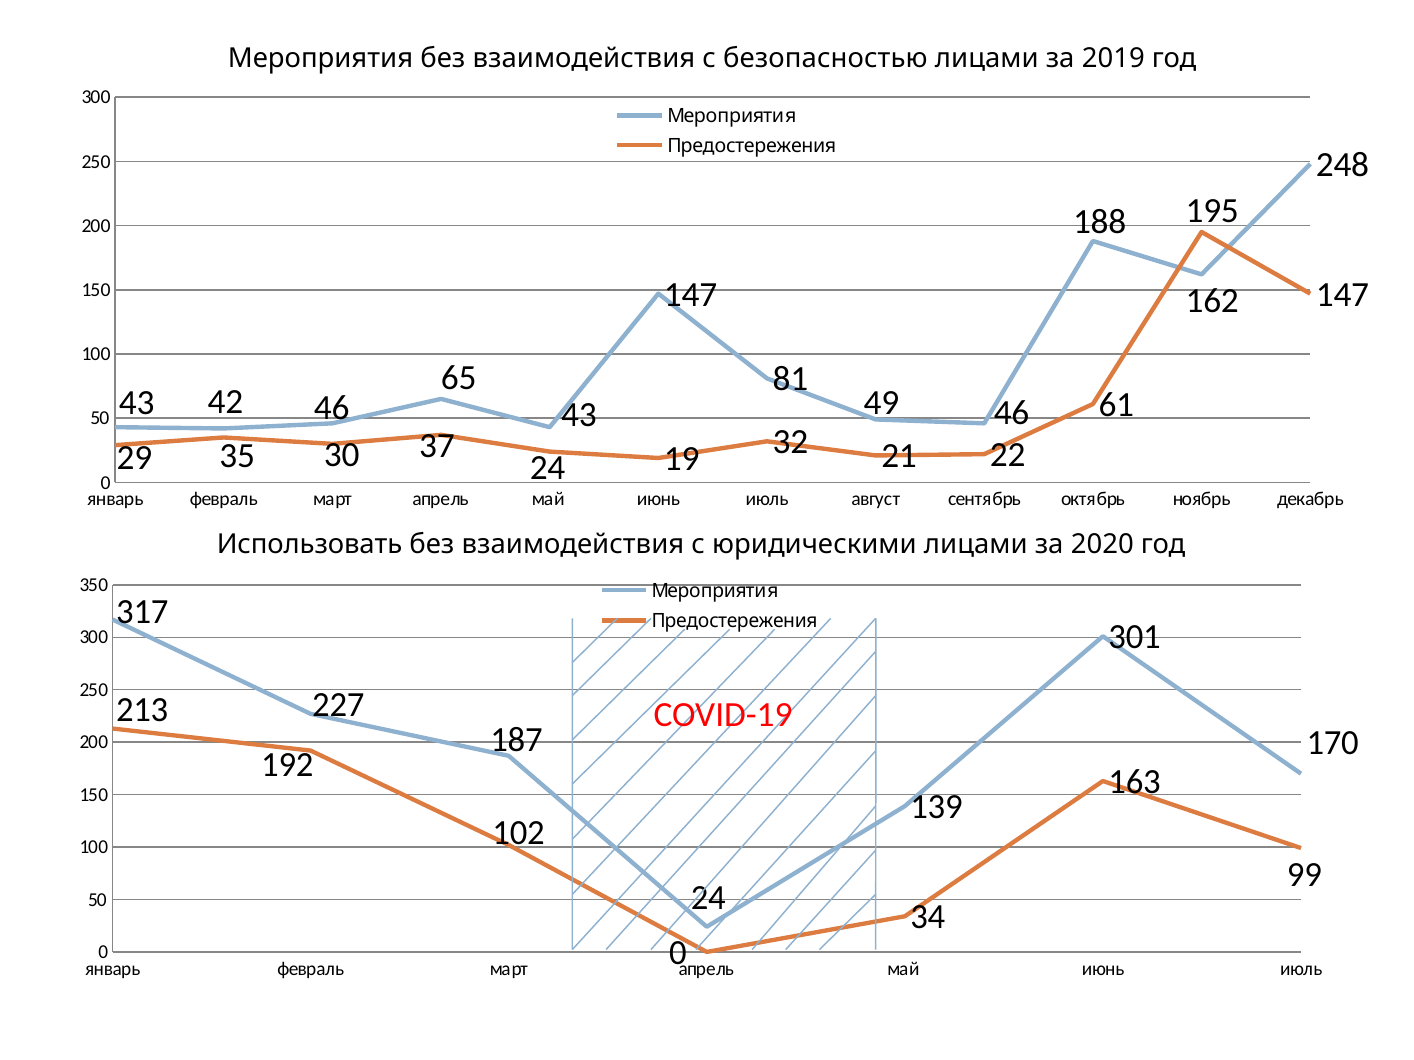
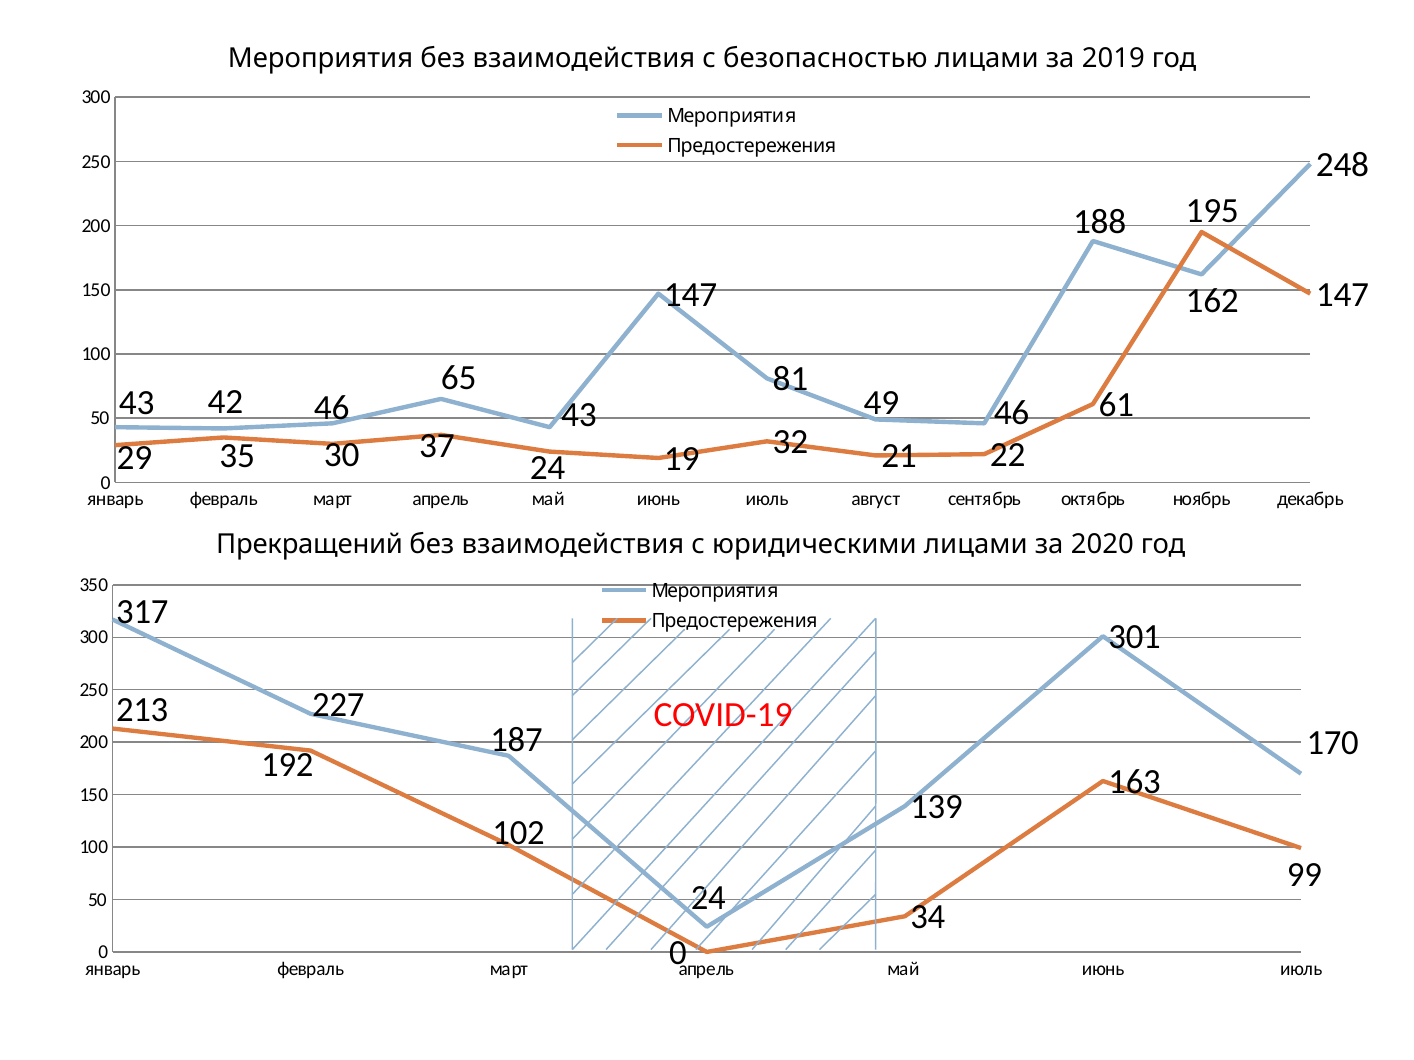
Использовать: Использовать -> Прекращений
